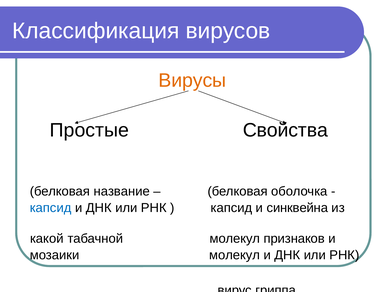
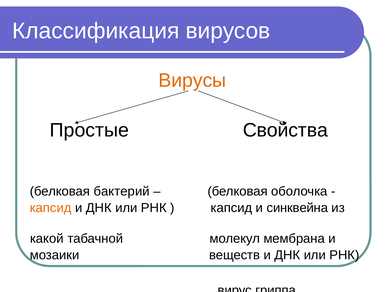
название: название -> бактерий
капсид at (51, 208) colour: blue -> orange
признаков: признаков -> мембрана
мозаики молекул: молекул -> веществ
